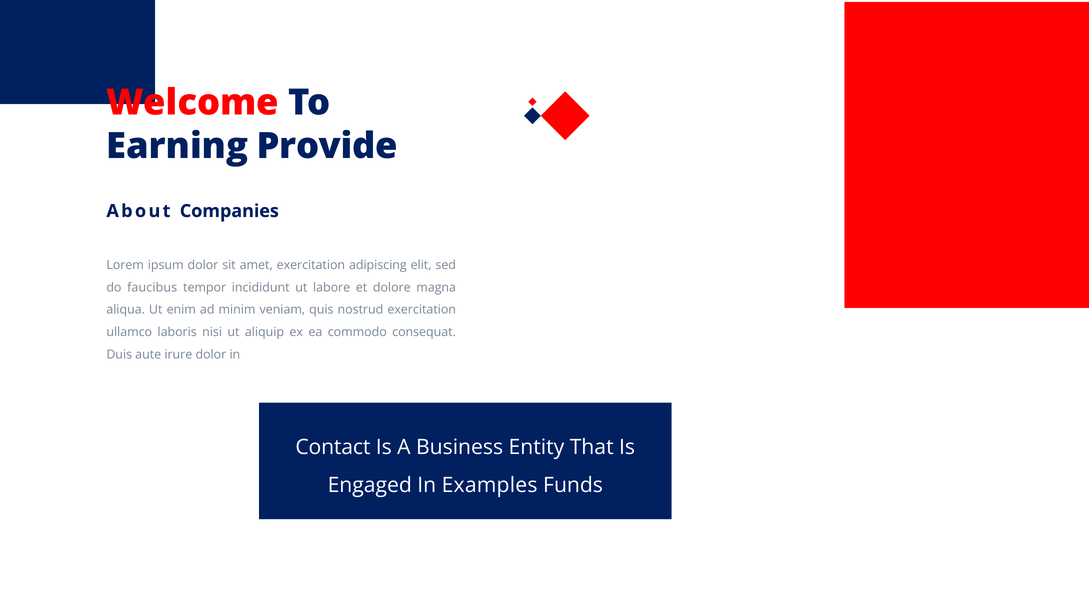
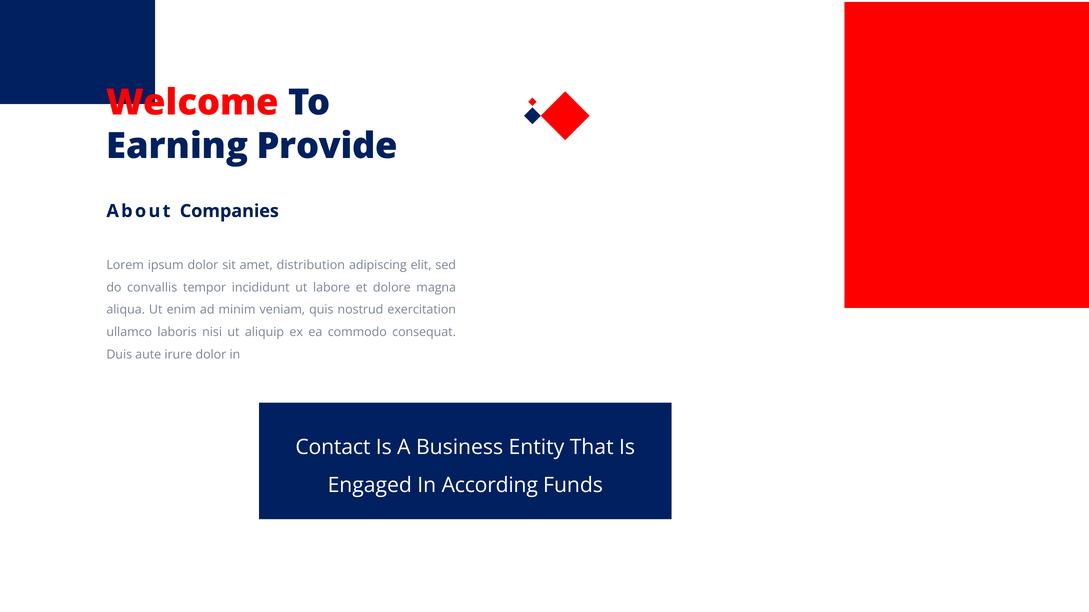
amet exercitation: exercitation -> distribution
faucibus: faucibus -> convallis
Examples: Examples -> According
